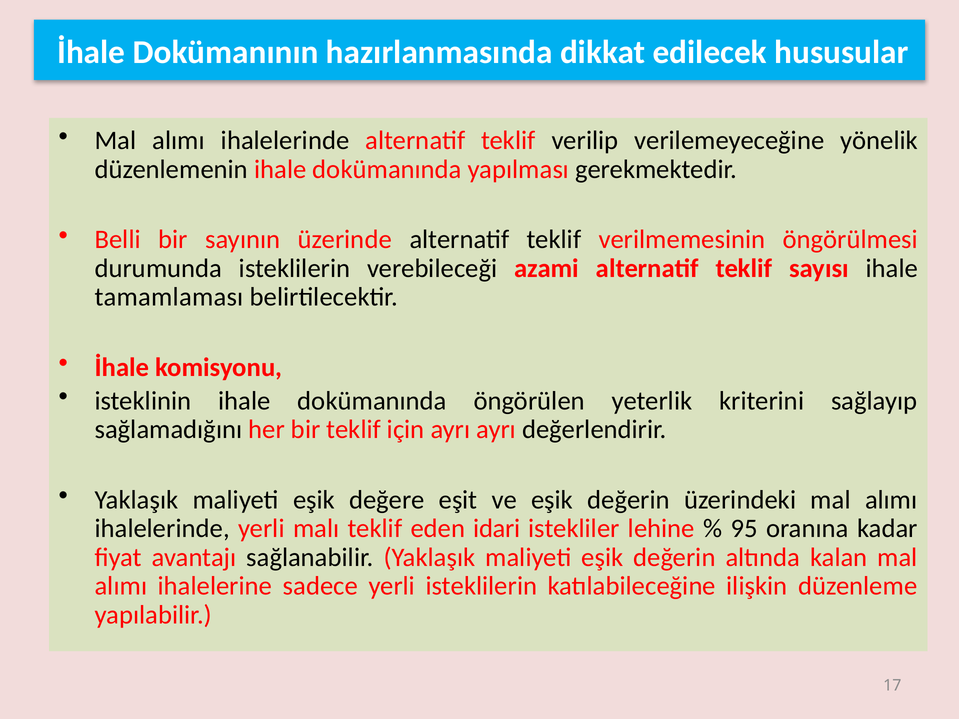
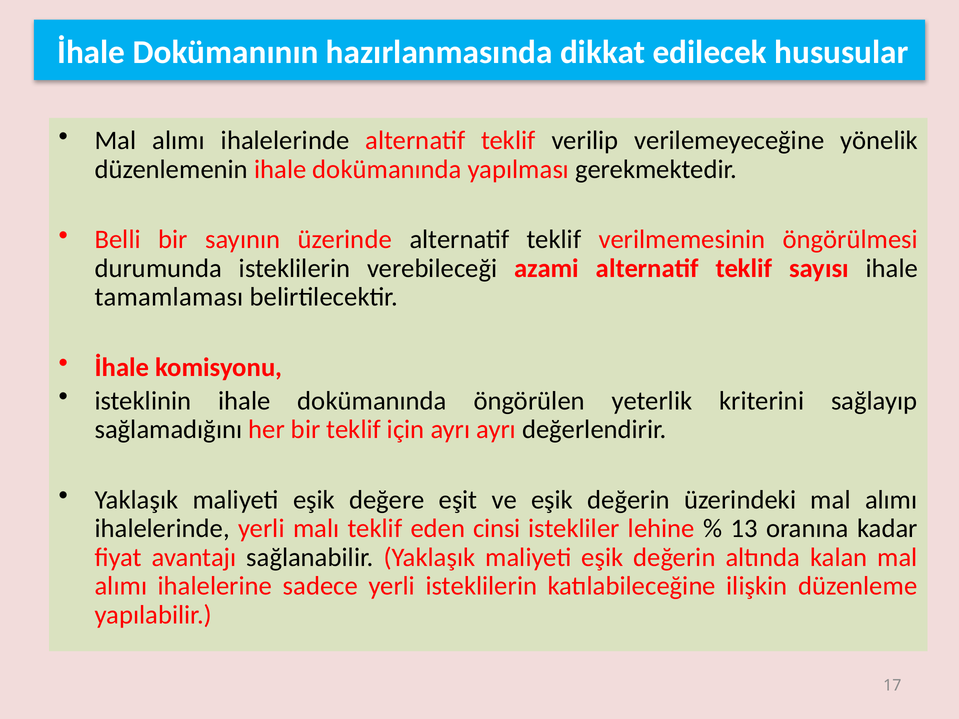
idari: idari -> cinsi
95: 95 -> 13
